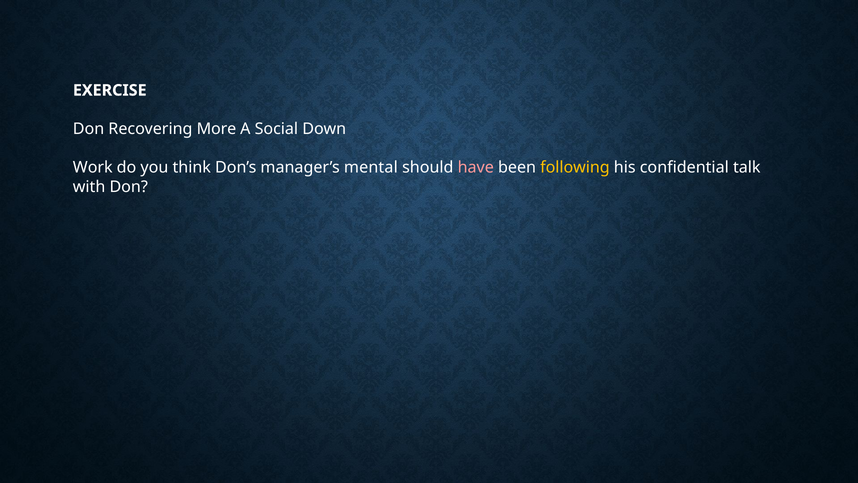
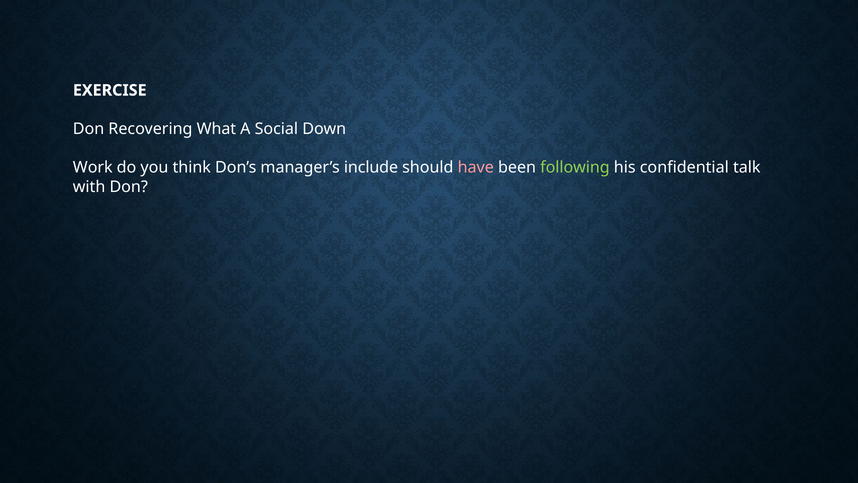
More: More -> What
mental: mental -> include
following colour: yellow -> light green
